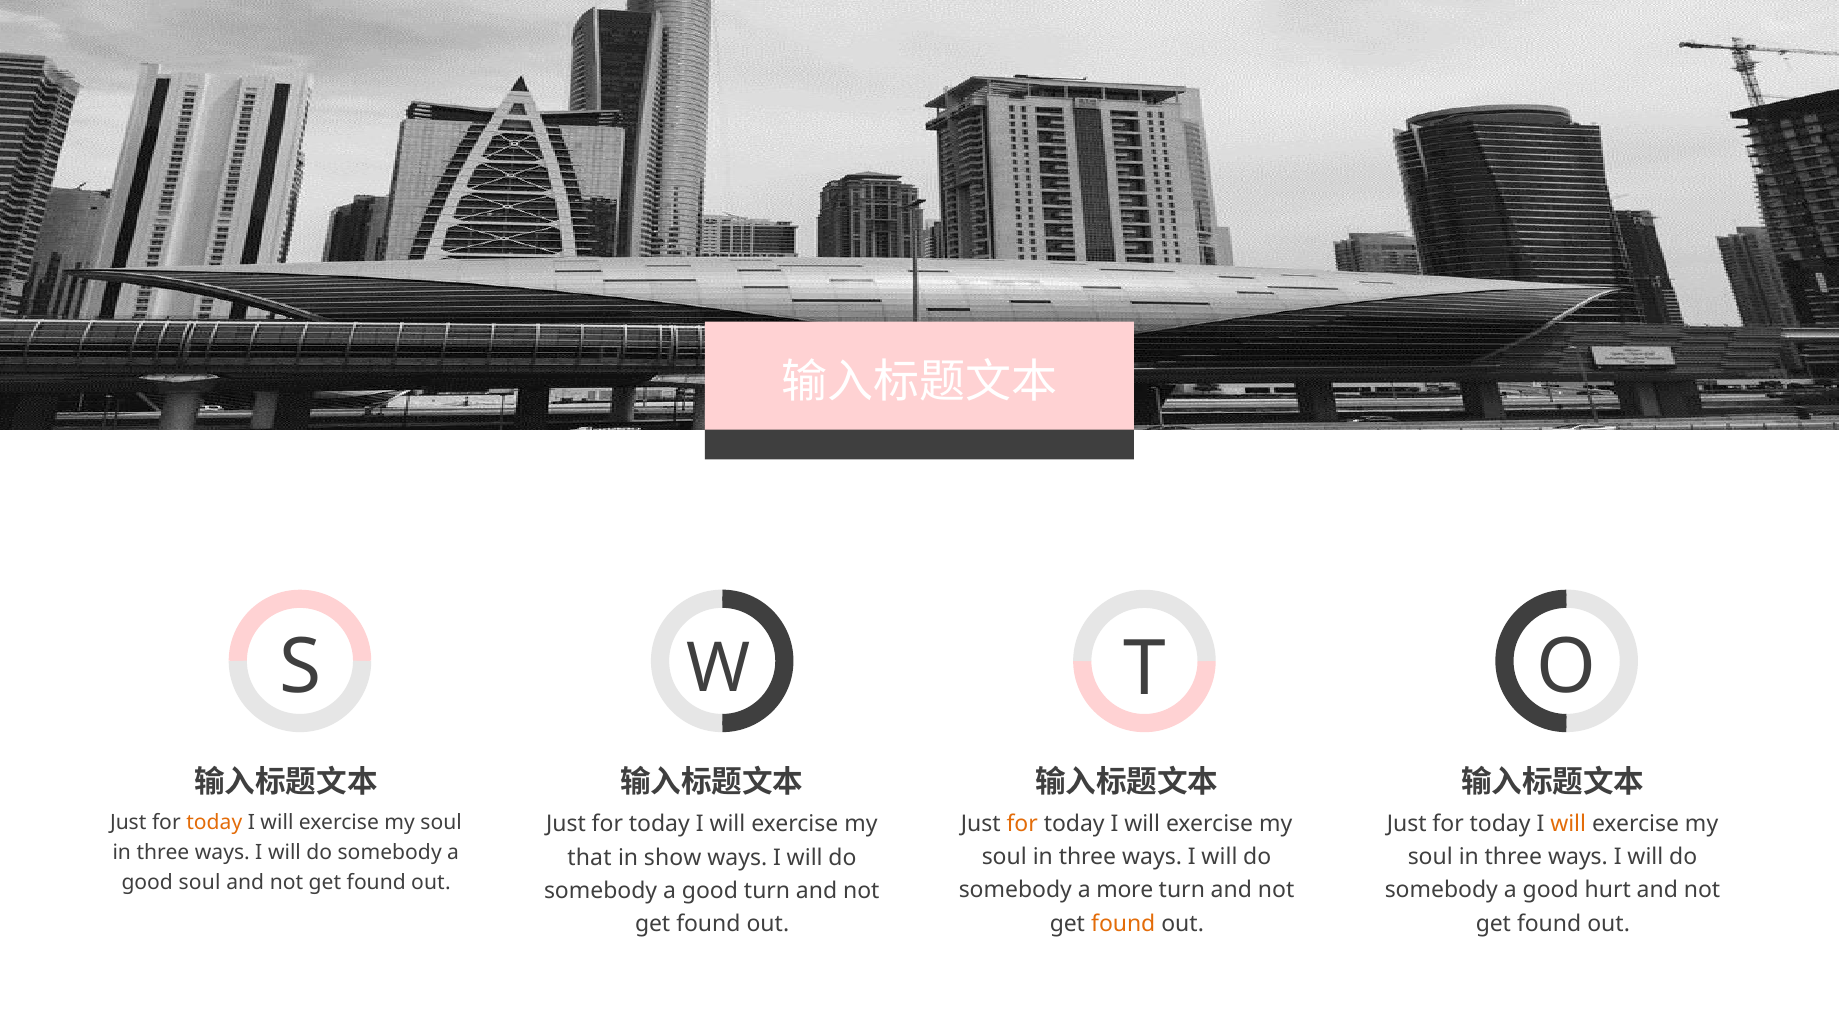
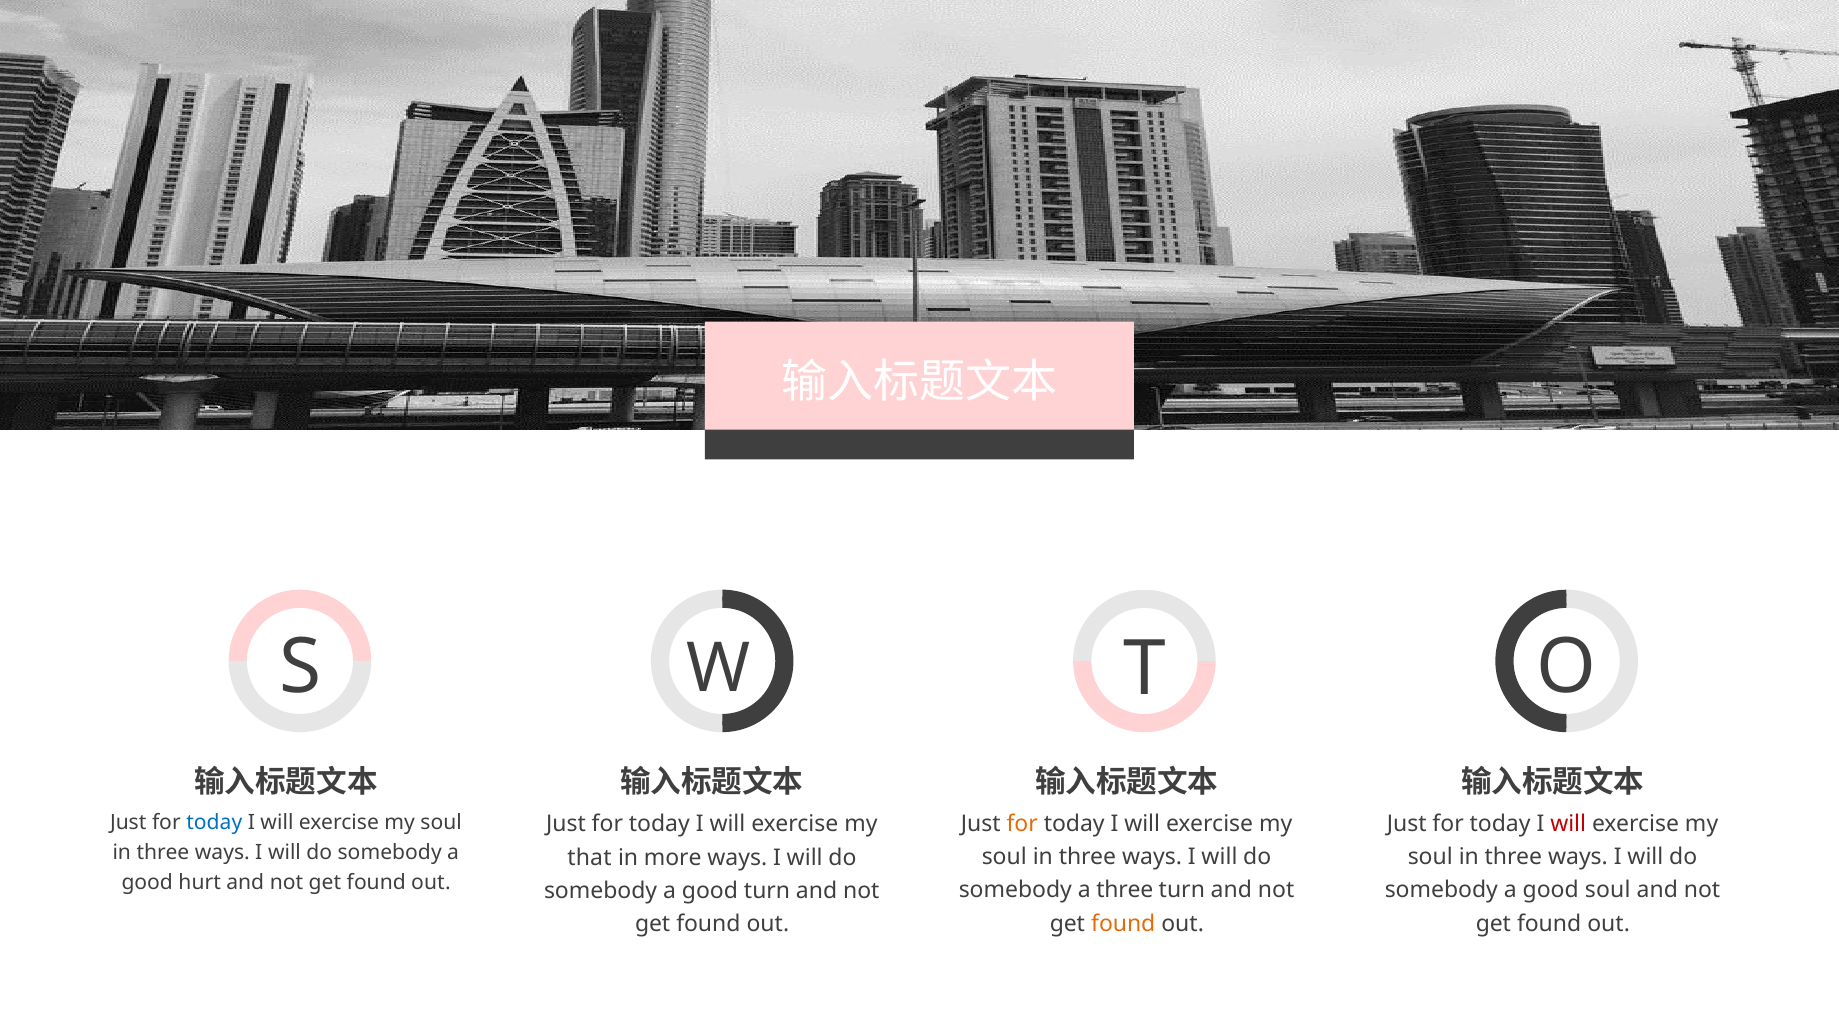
today at (214, 823) colour: orange -> blue
will at (1568, 825) colour: orange -> red
show: show -> more
good soul: soul -> hurt
a more: more -> three
good hurt: hurt -> soul
